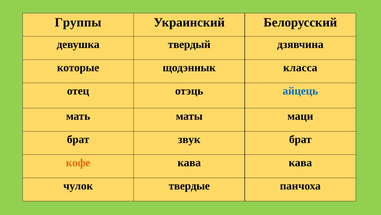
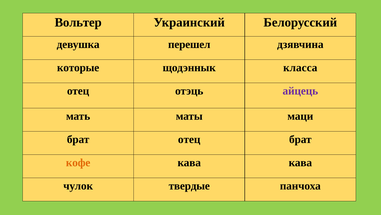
Группы: Группы -> Вольтер
твердый: твердый -> перешел
айцець colour: blue -> purple
брат звук: звук -> отец
